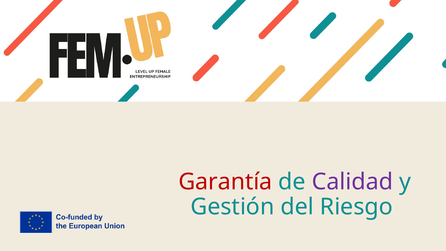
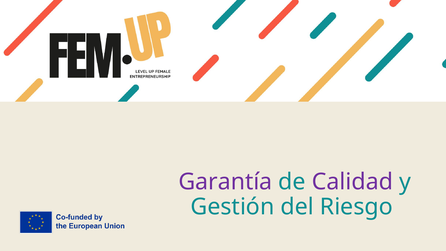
Garantía colour: red -> purple
